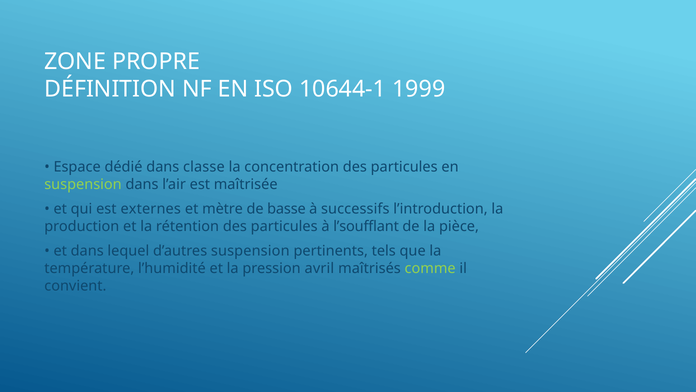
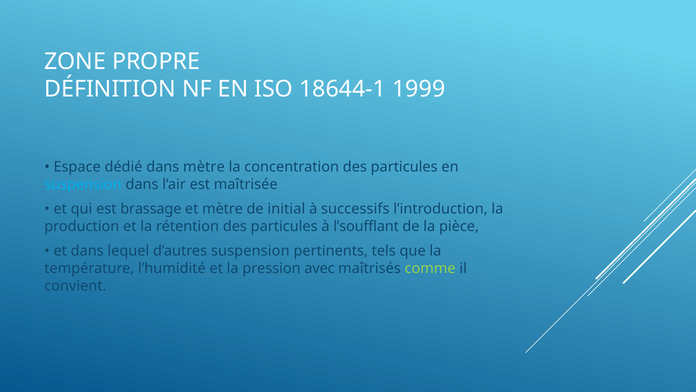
10644-1: 10644-1 -> 18644-1
dans classe: classe -> mètre
suspension at (83, 184) colour: light green -> light blue
externes: externes -> brassage
basse: basse -> initial
avril: avril -> avec
